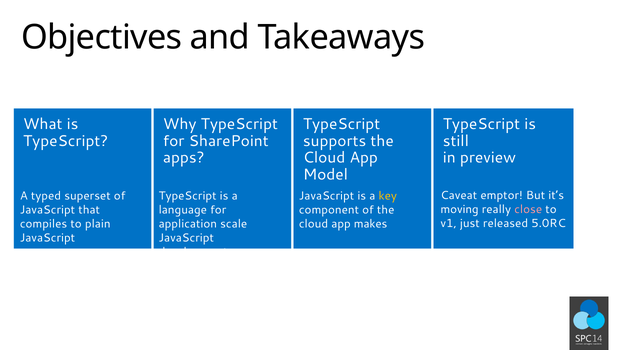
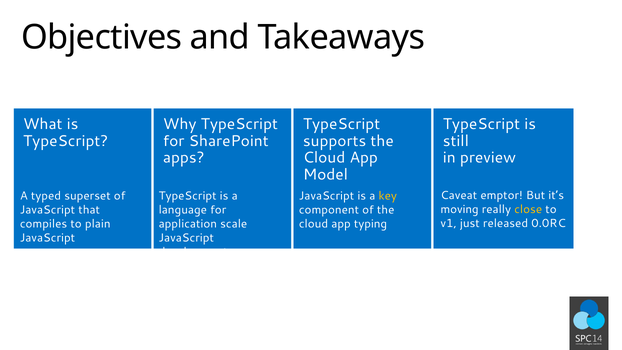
close colour: pink -> yellow
5.0RC: 5.0RC -> 0.0RC
makes: makes -> typing
